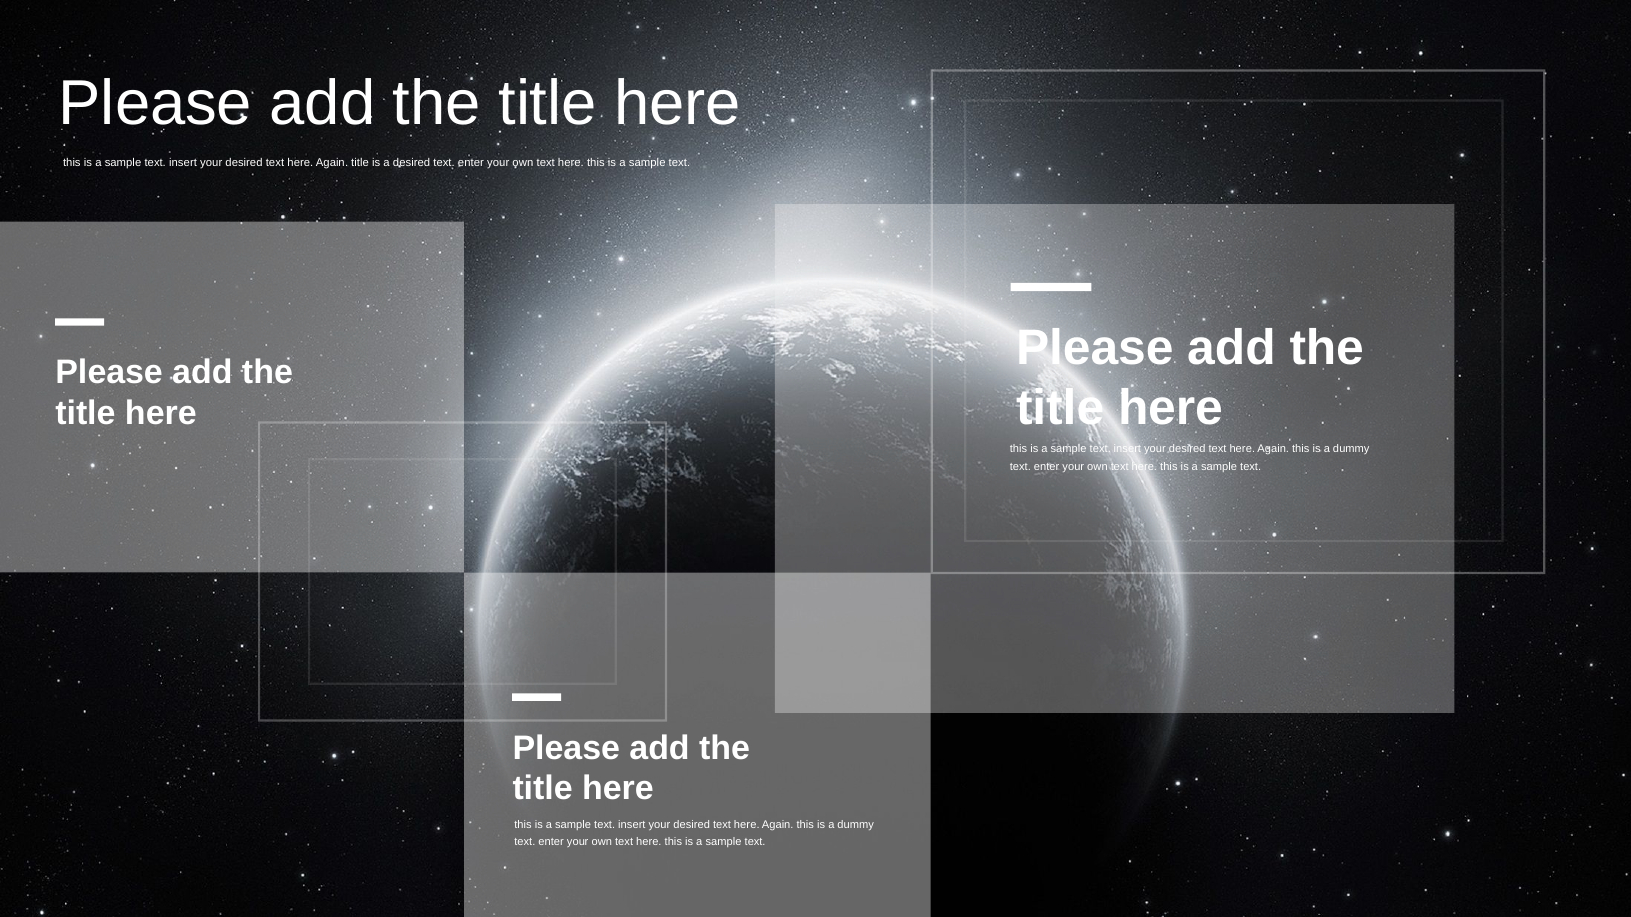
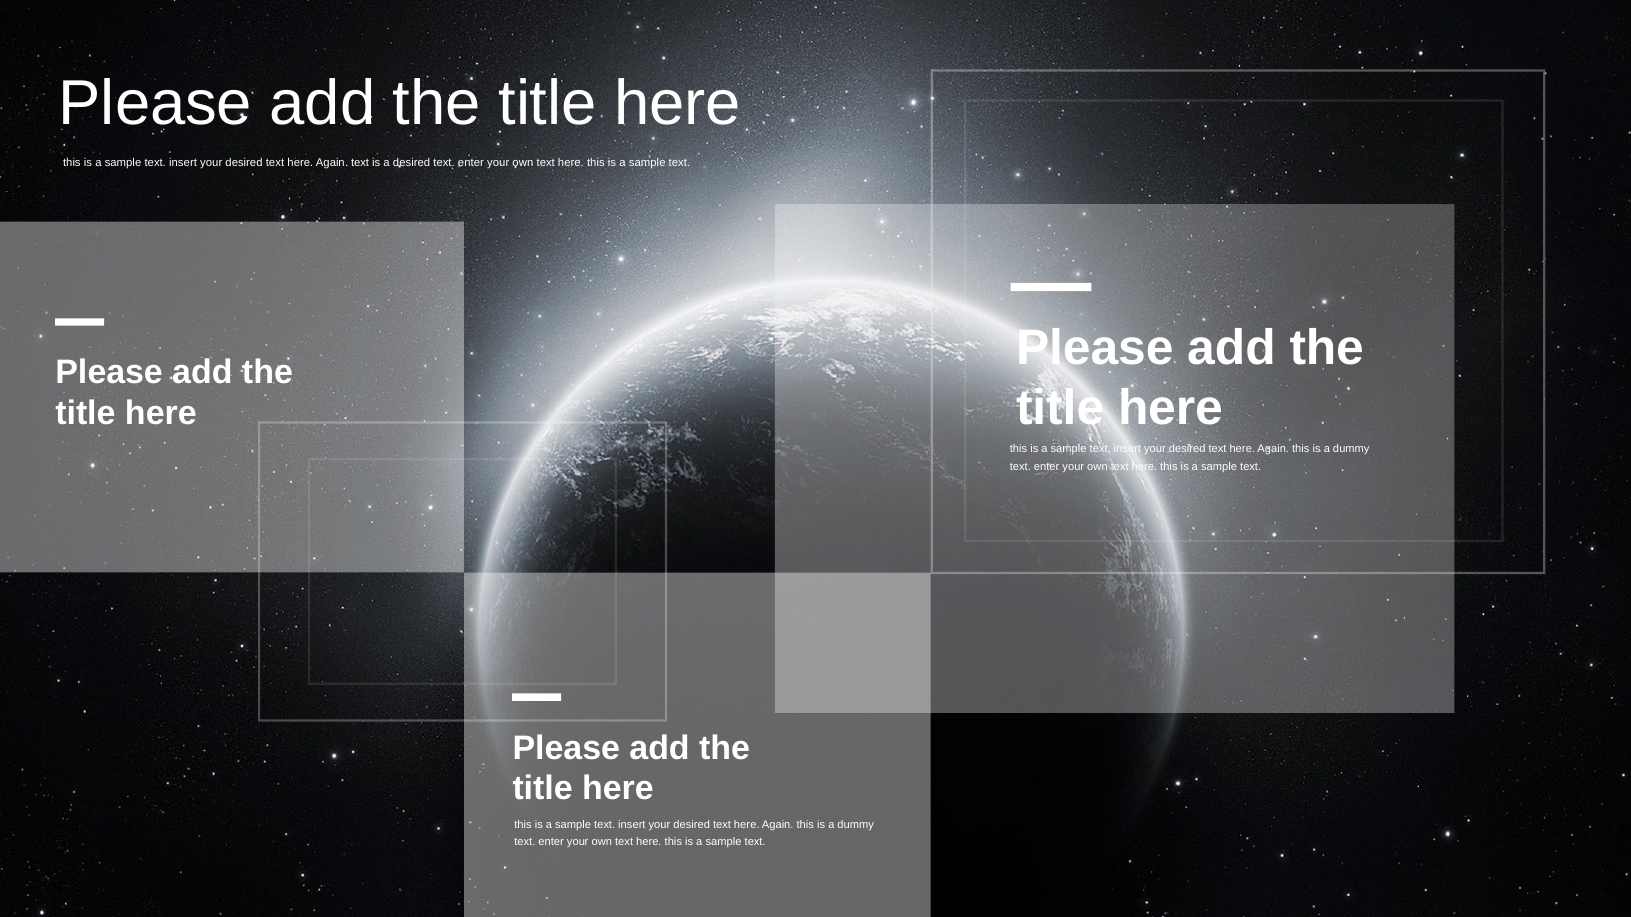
Again title: title -> text
